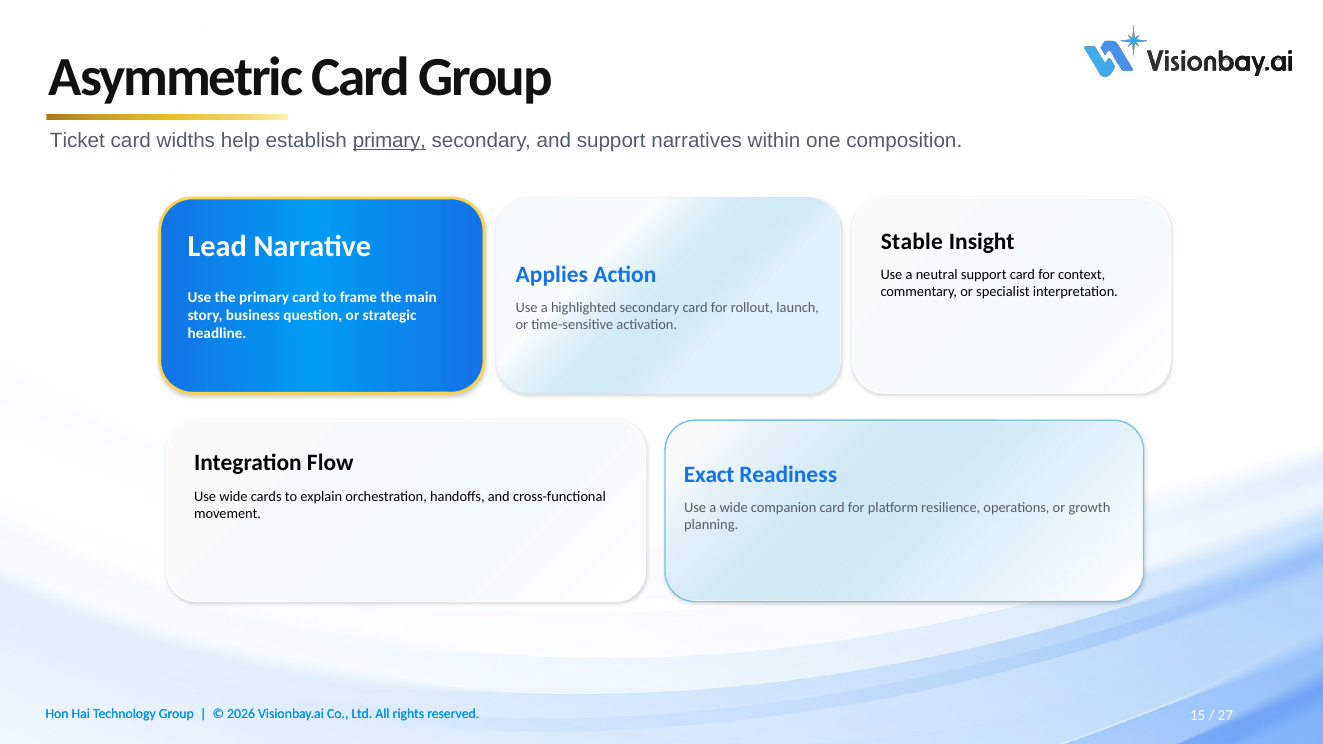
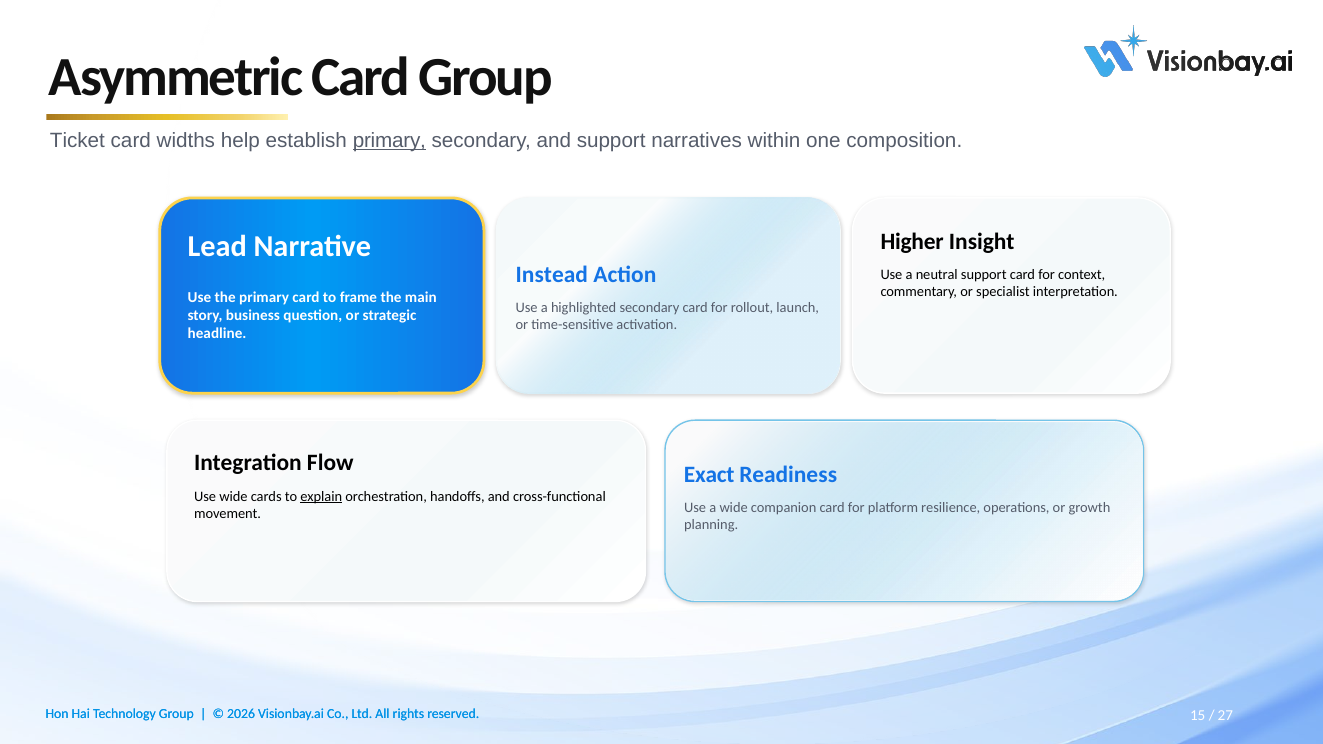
Stable: Stable -> Higher
Applies: Applies -> Instead
explain underline: none -> present
